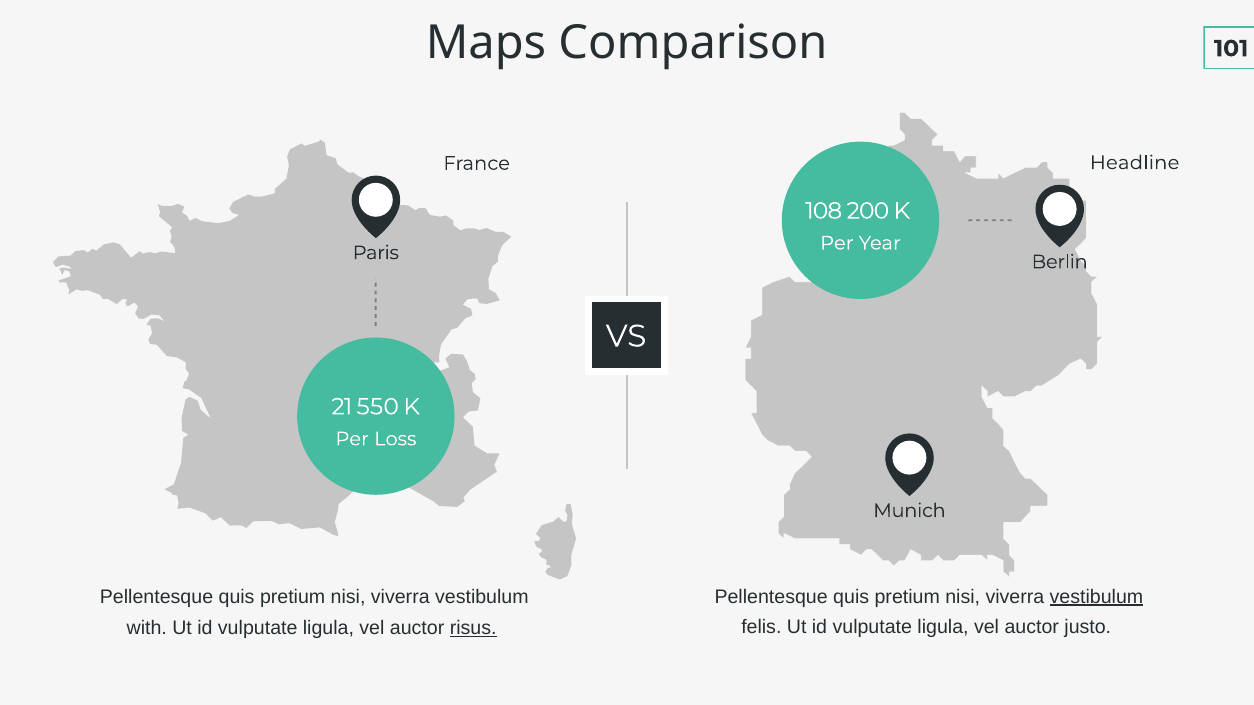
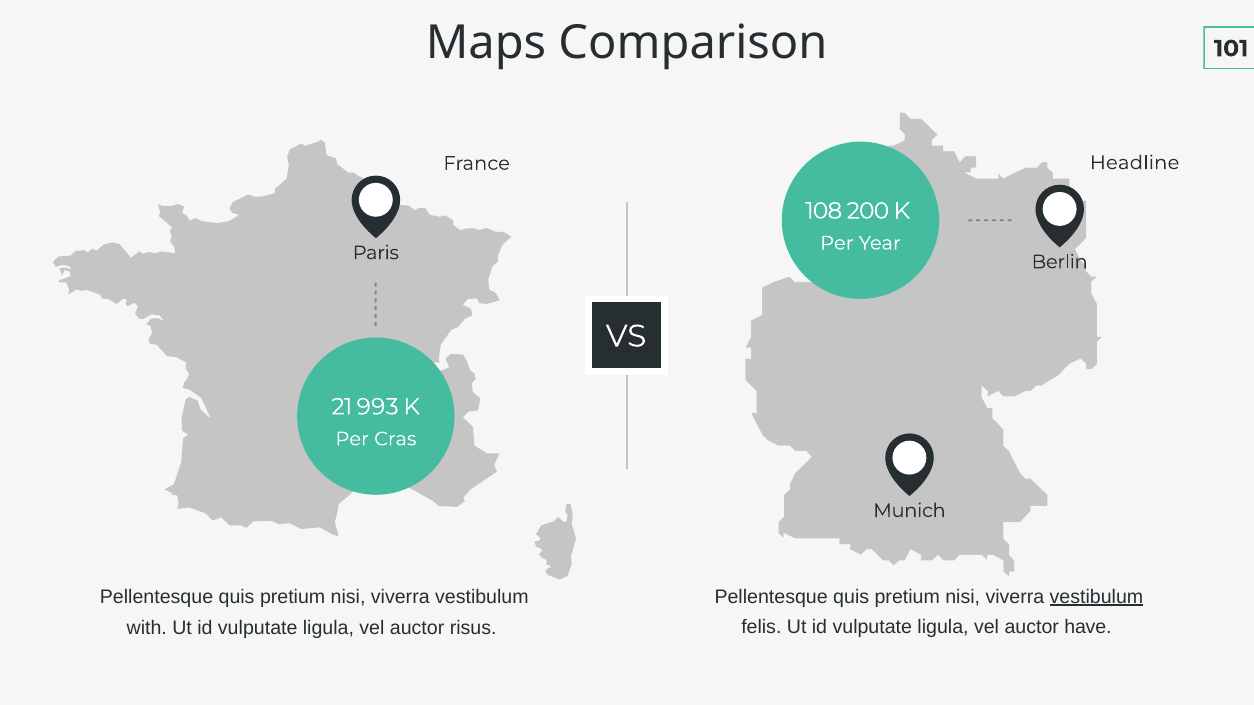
550: 550 -> 993
Loss: Loss -> Cras
justo: justo -> have
risus underline: present -> none
